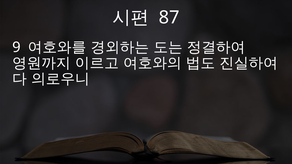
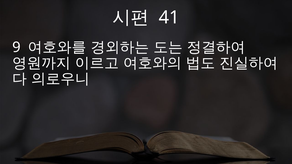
87: 87 -> 41
